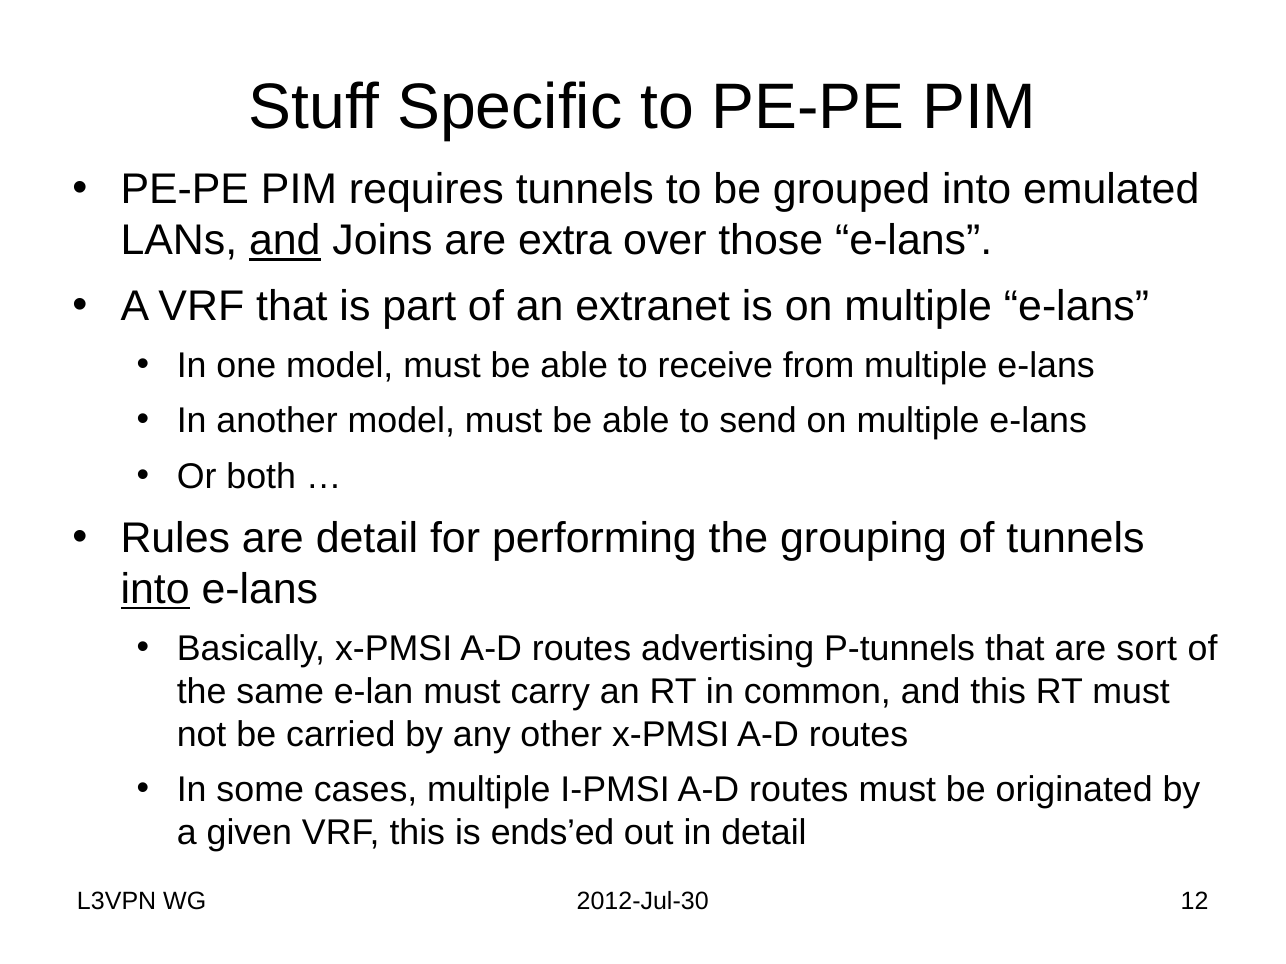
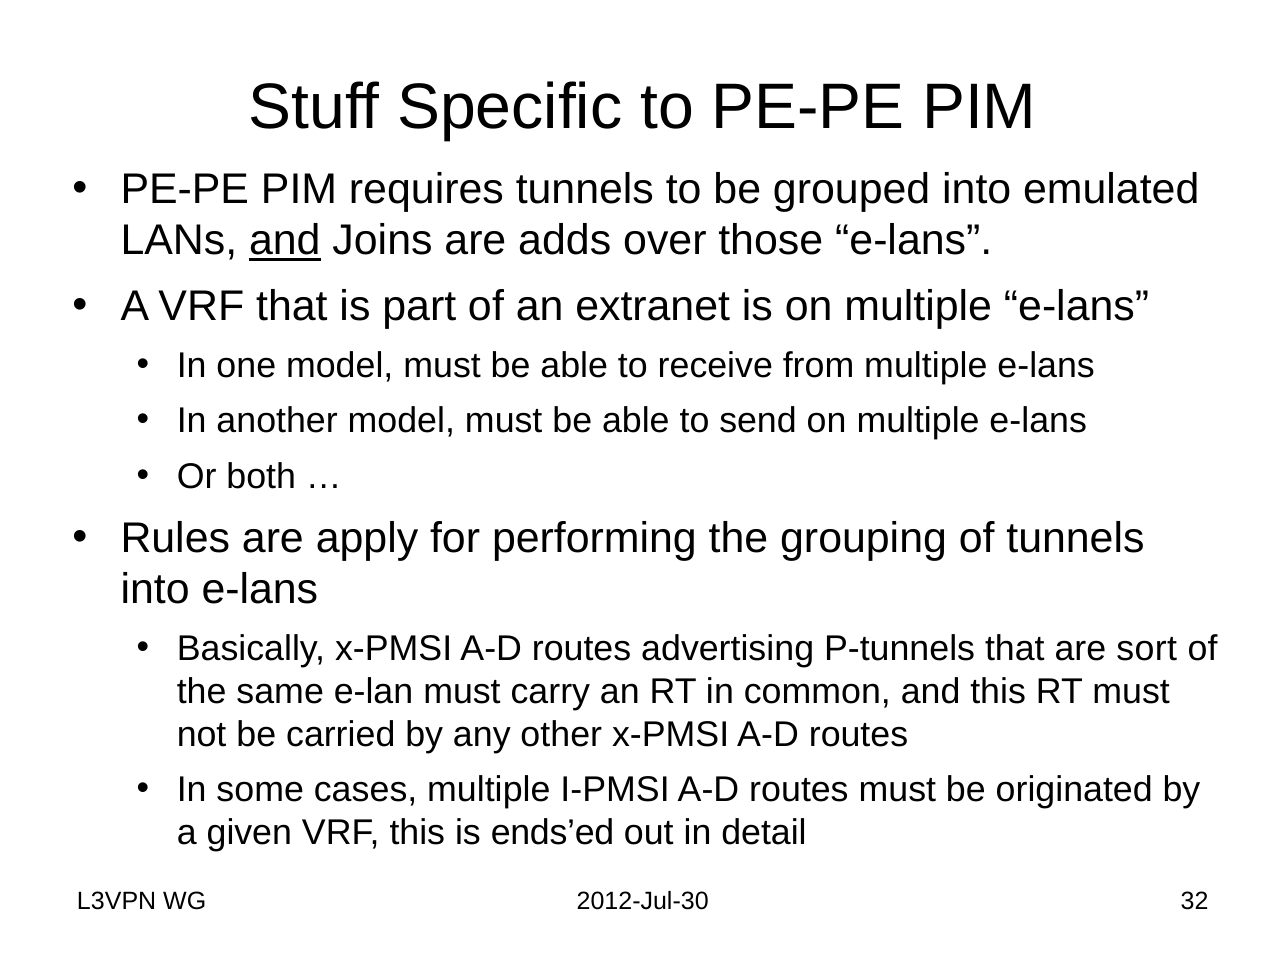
extra: extra -> adds
are detail: detail -> apply
into at (155, 590) underline: present -> none
12: 12 -> 32
